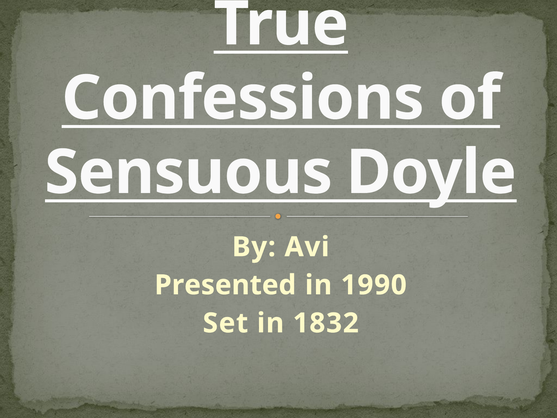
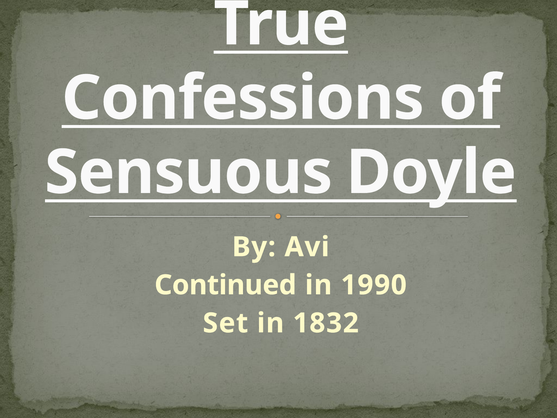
Presented: Presented -> Continued
